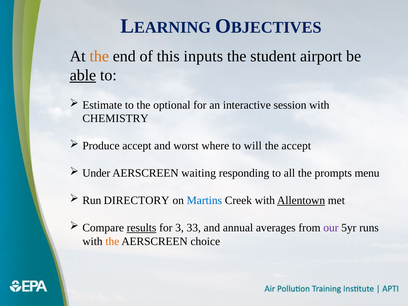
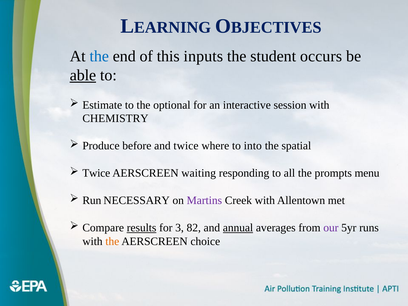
the at (99, 56) colour: orange -> blue
airport: airport -> occurs
Produce accept: accept -> before
and worst: worst -> twice
will: will -> into
the accept: accept -> spatial
Under at (96, 173): Under -> Twice
DIRECTORY: DIRECTORY -> NECESSARY
Martins colour: blue -> purple
Allentown underline: present -> none
33: 33 -> 82
annual underline: none -> present
